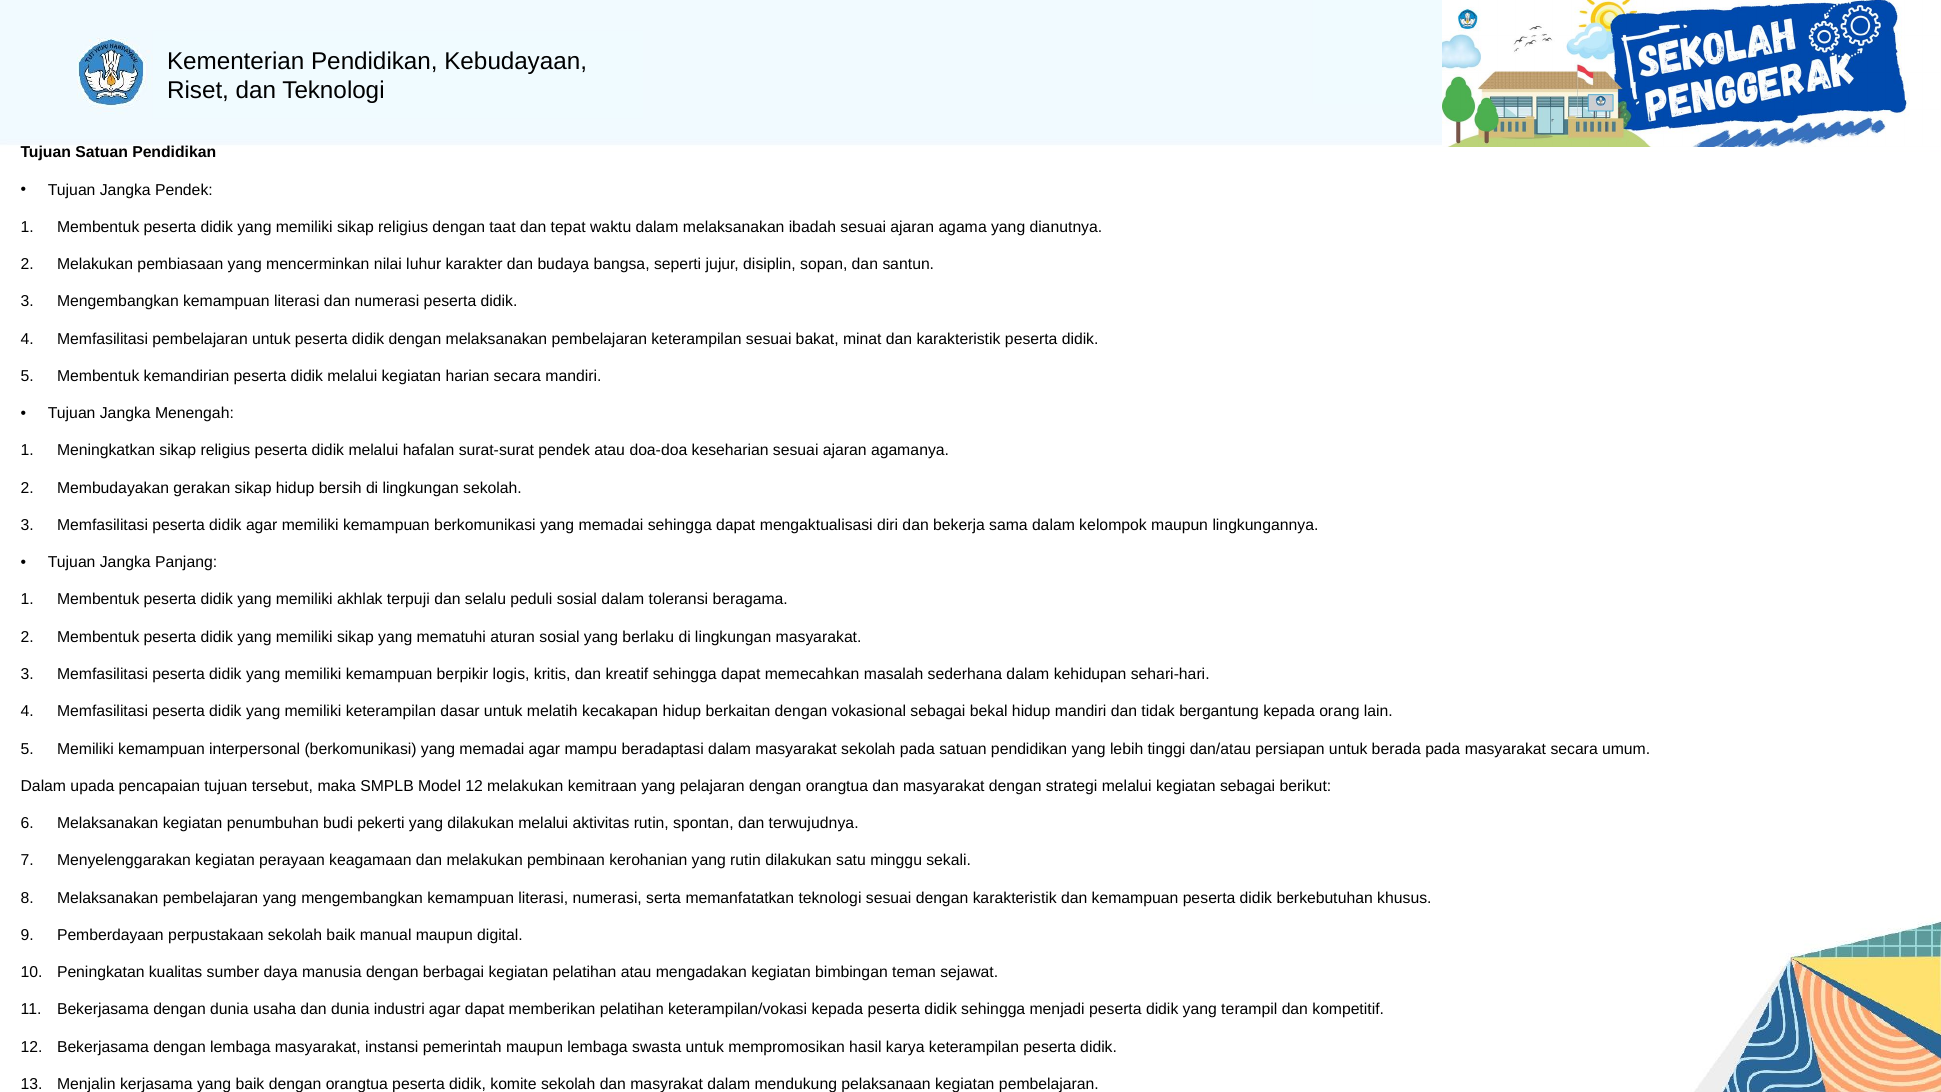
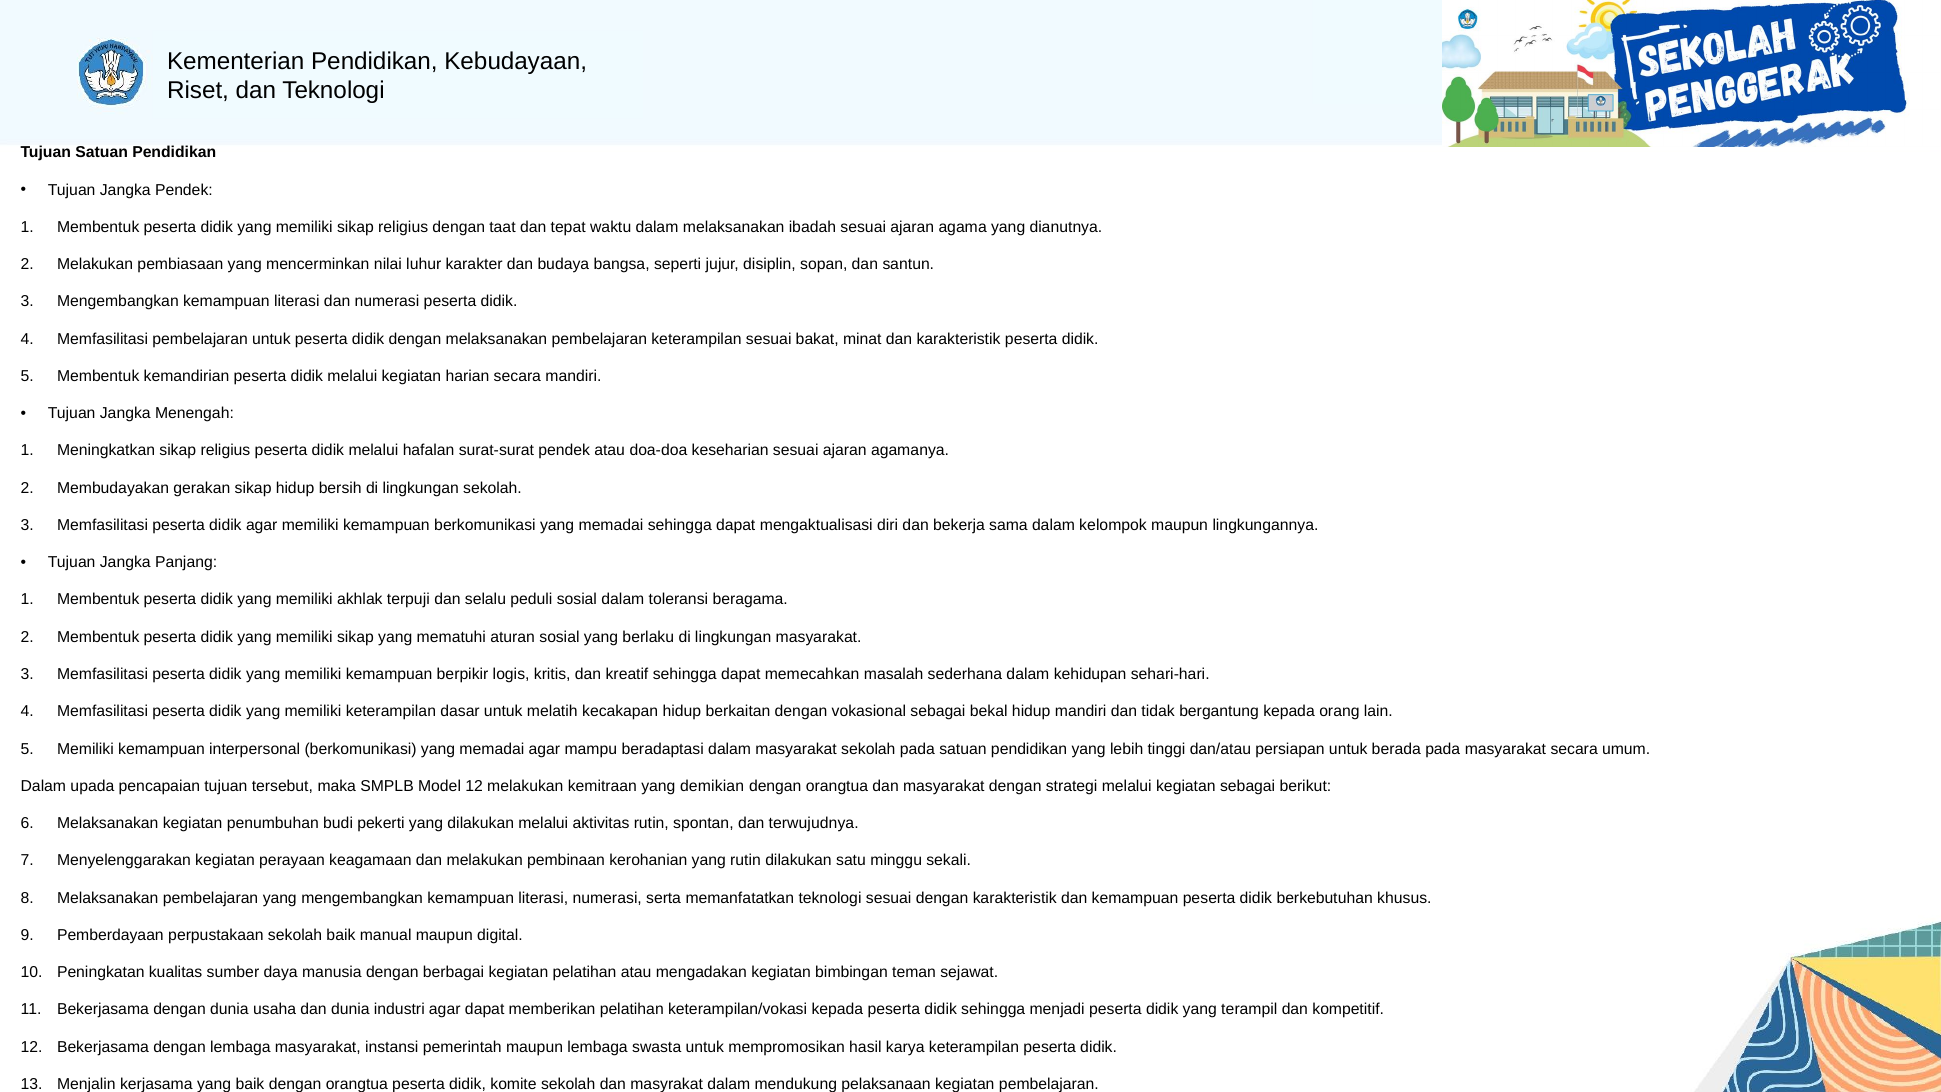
pelajaran: pelajaran -> demikian
